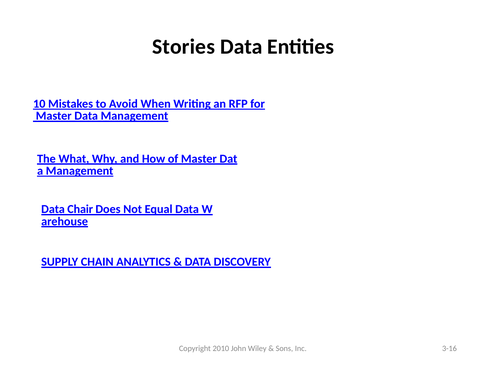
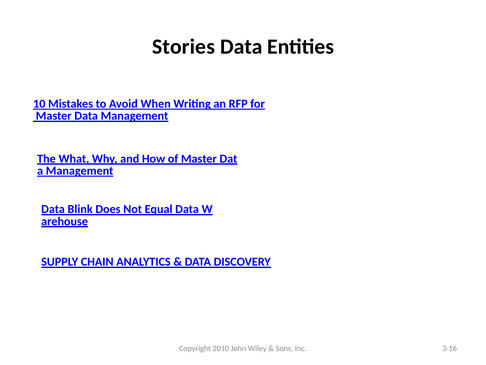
Chair: Chair -> Blink
